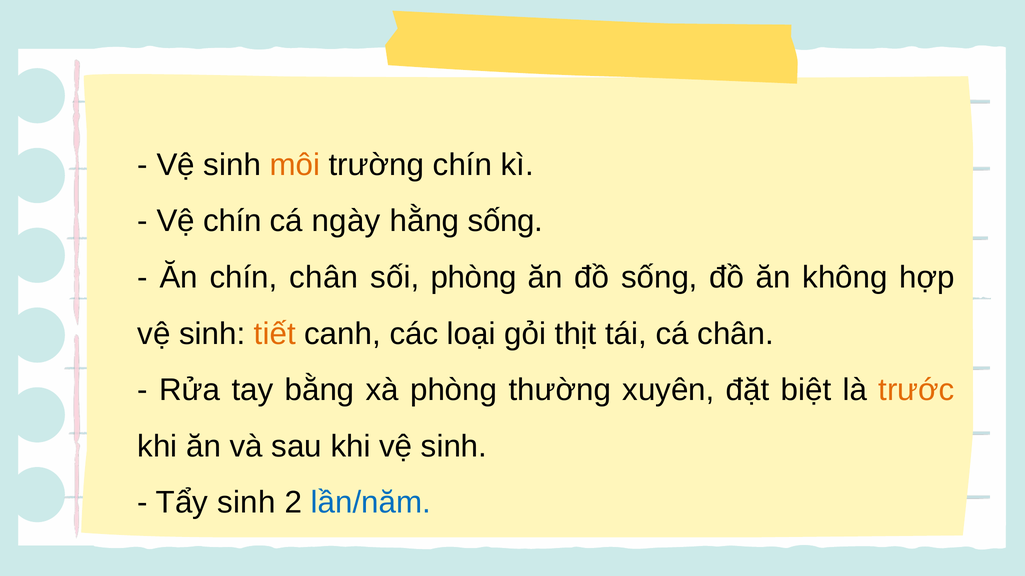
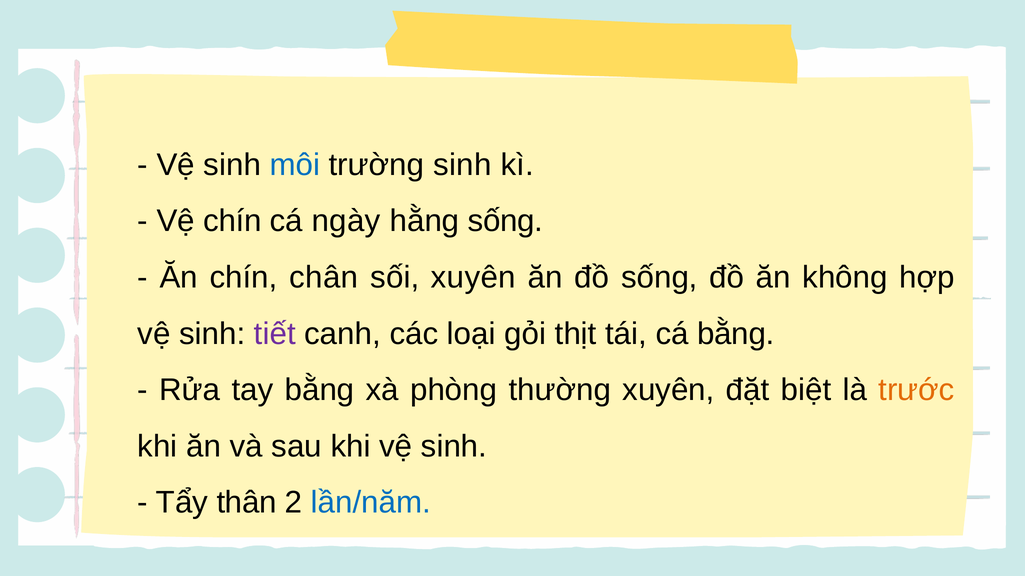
môi colour: orange -> blue
trường chín: chín -> sinh
sối phòng: phòng -> xuyên
tiết colour: orange -> purple
cá chân: chân -> bằng
Tẩy sinh: sinh -> thân
